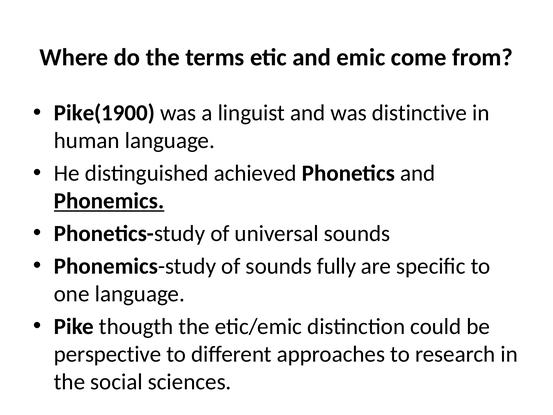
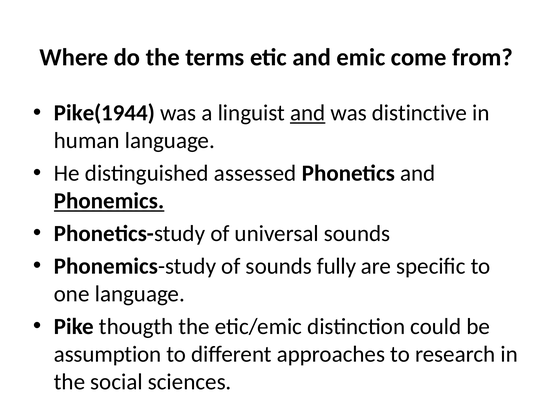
Pike(1900: Pike(1900 -> Pike(1944
and at (308, 113) underline: none -> present
achieved: achieved -> assessed
perspective: perspective -> assumption
